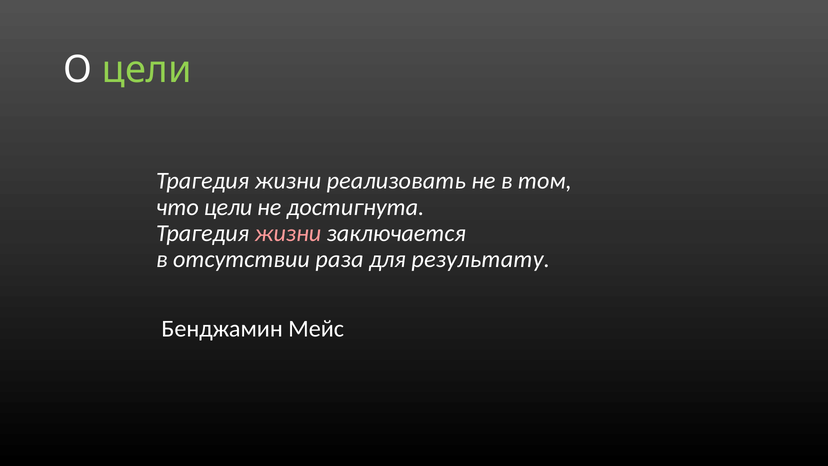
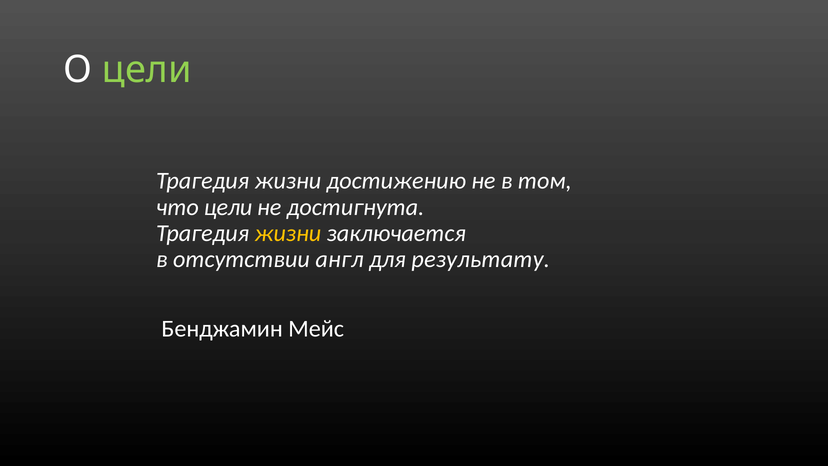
реализовать: реализовать -> достижению
жизни at (288, 233) colour: pink -> yellow
раза: раза -> англ
